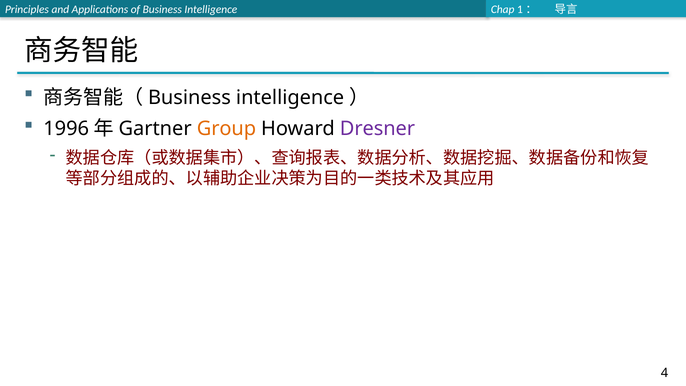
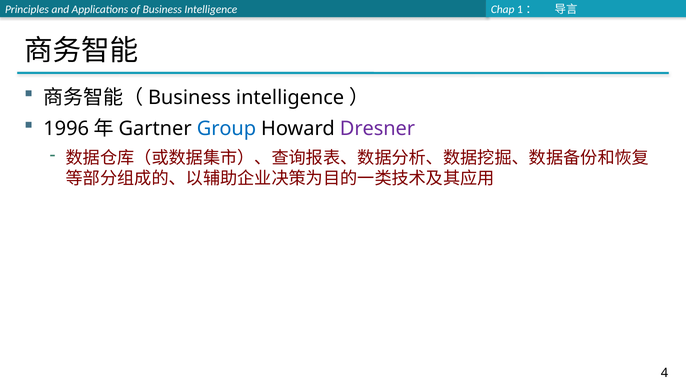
Group colour: orange -> blue
